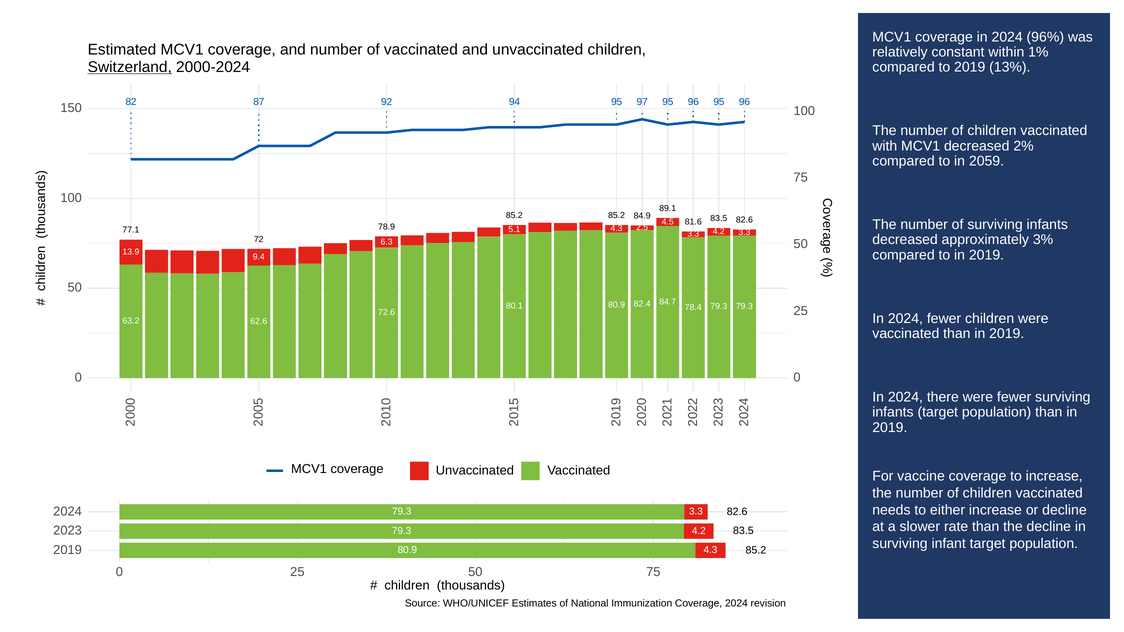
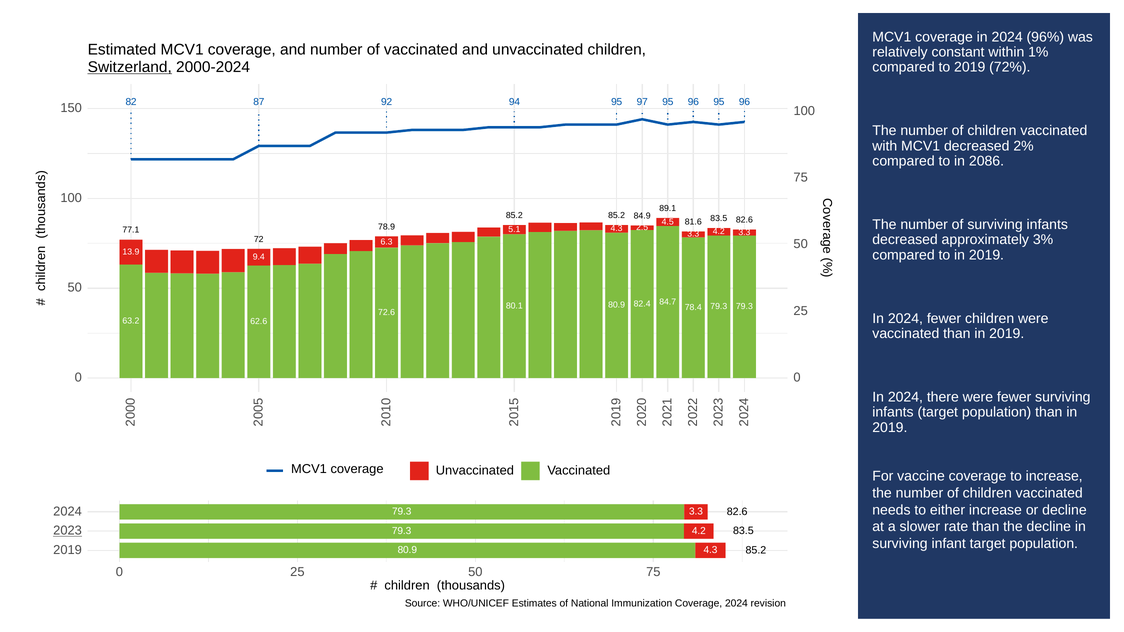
13%: 13% -> 72%
2059: 2059 -> 2086
2023 underline: none -> present
